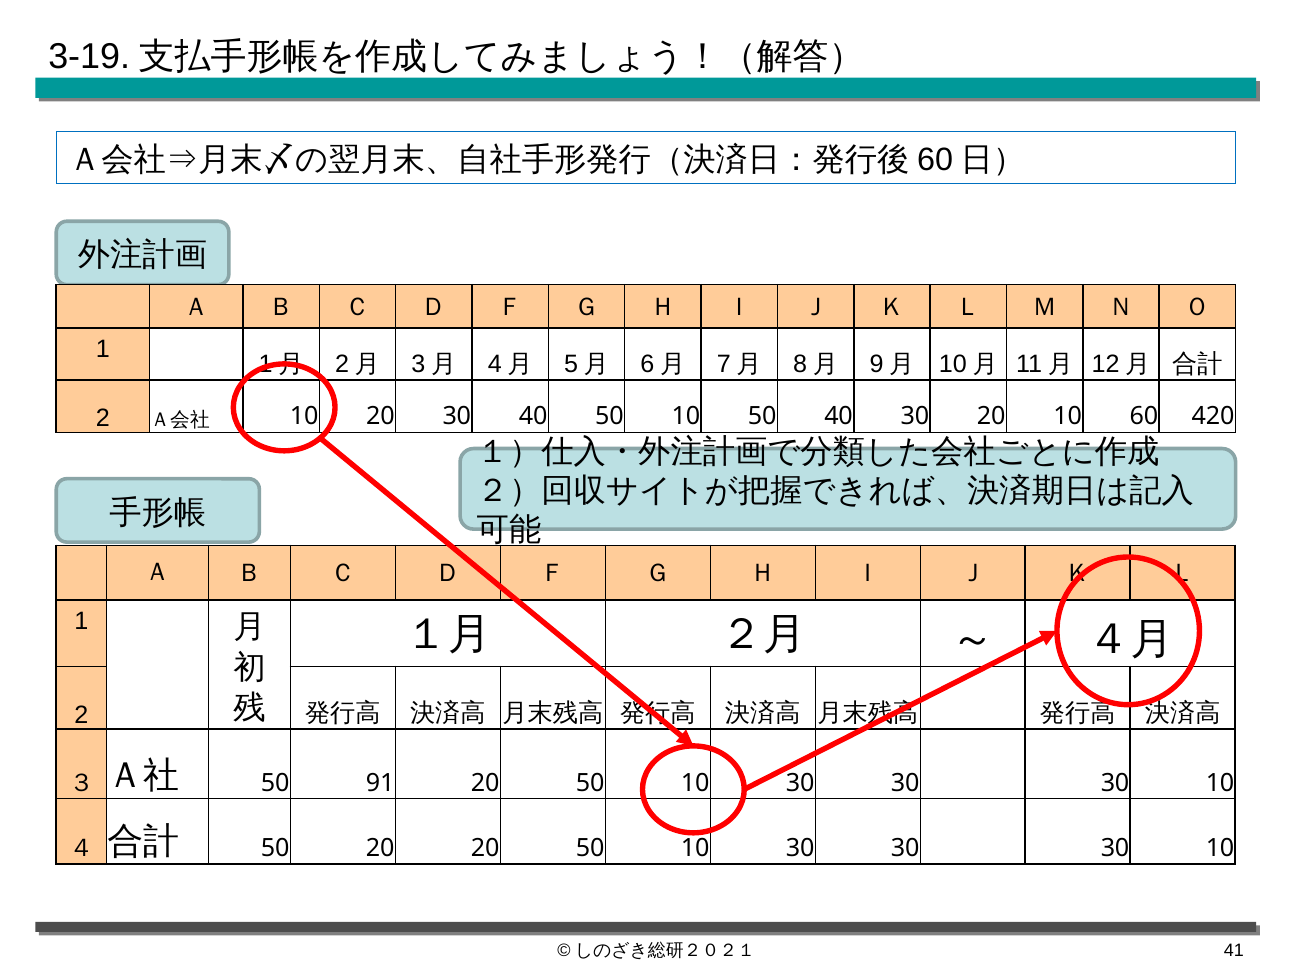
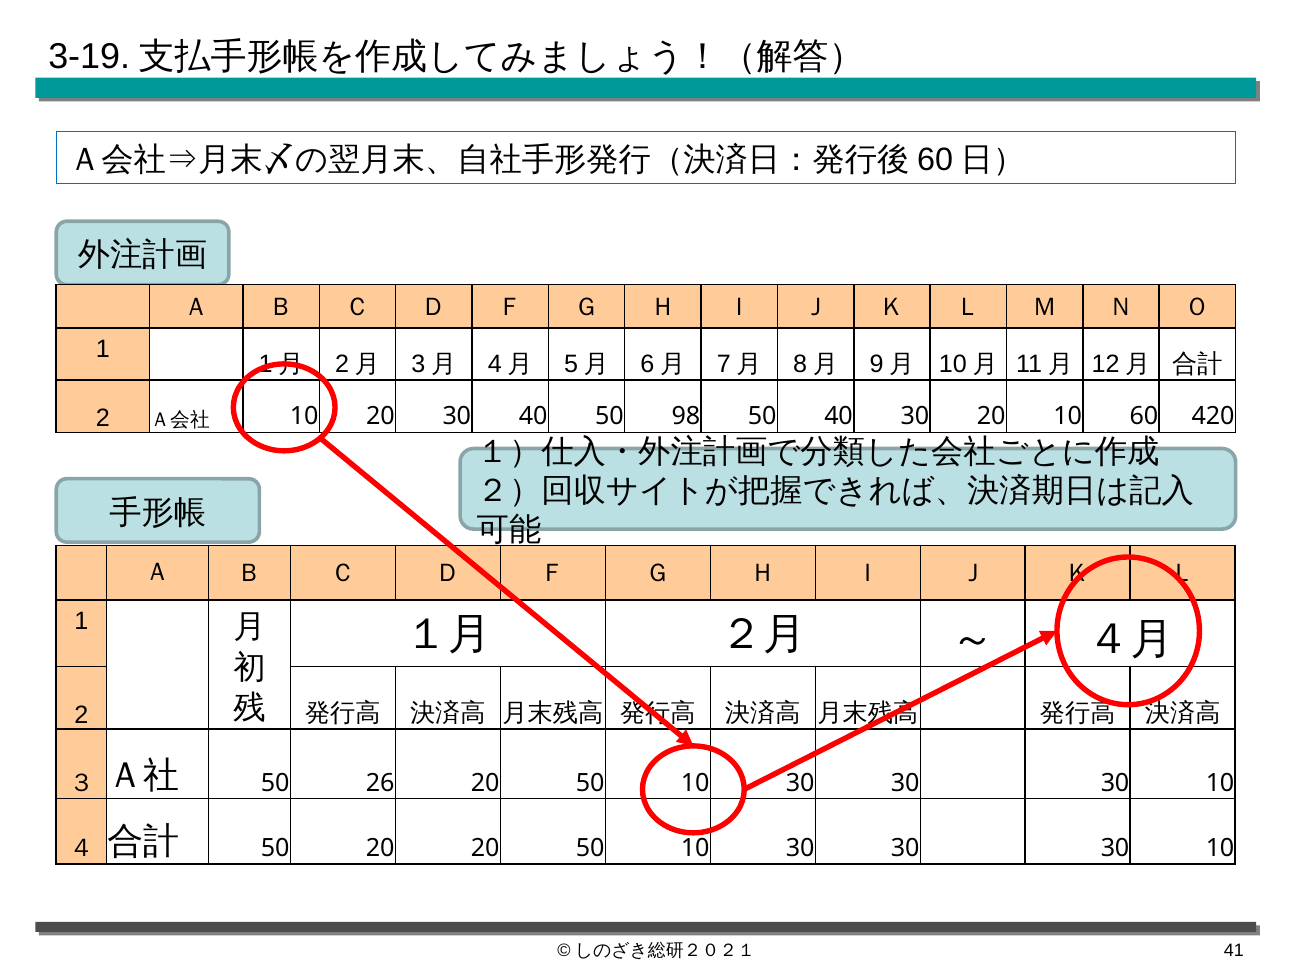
40 50 10: 10 -> 98
91: 91 -> 26
